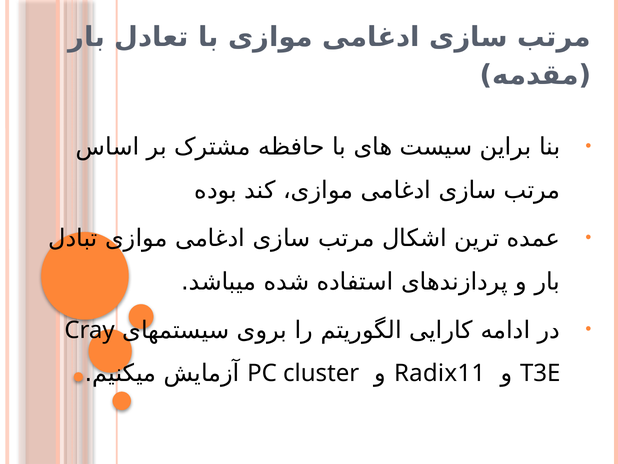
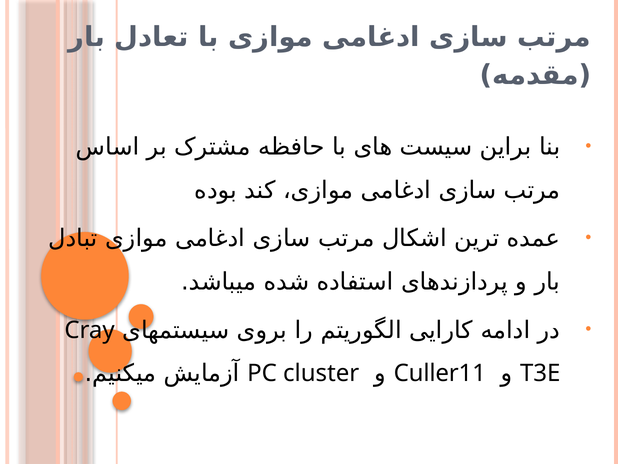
Radix11: Radix11 -> Culler11
